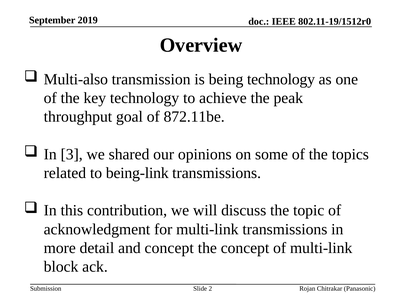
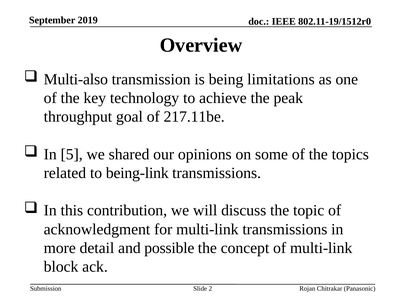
being technology: technology -> limitations
872.11be: 872.11be -> 217.11be
3: 3 -> 5
and concept: concept -> possible
